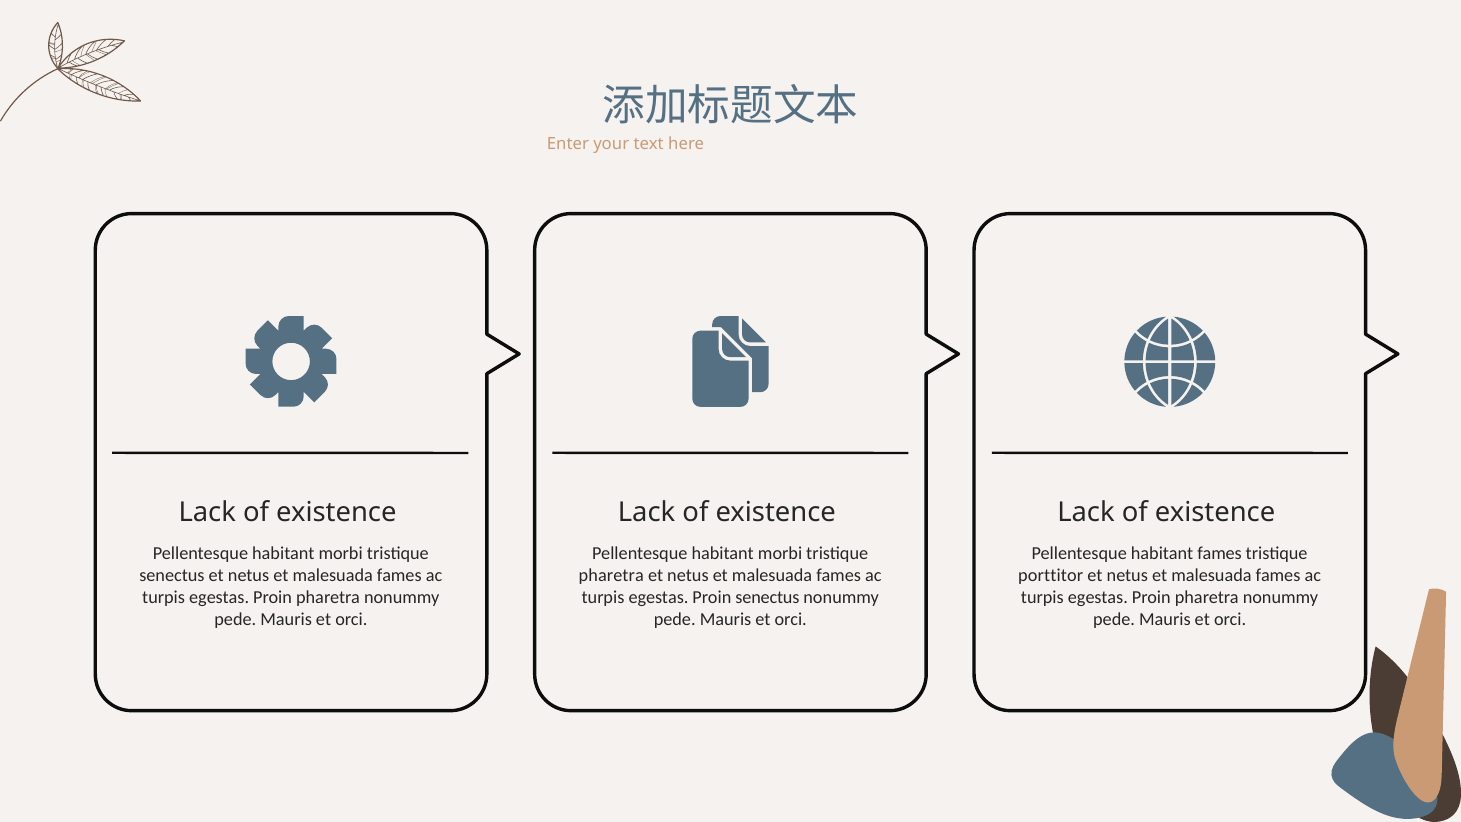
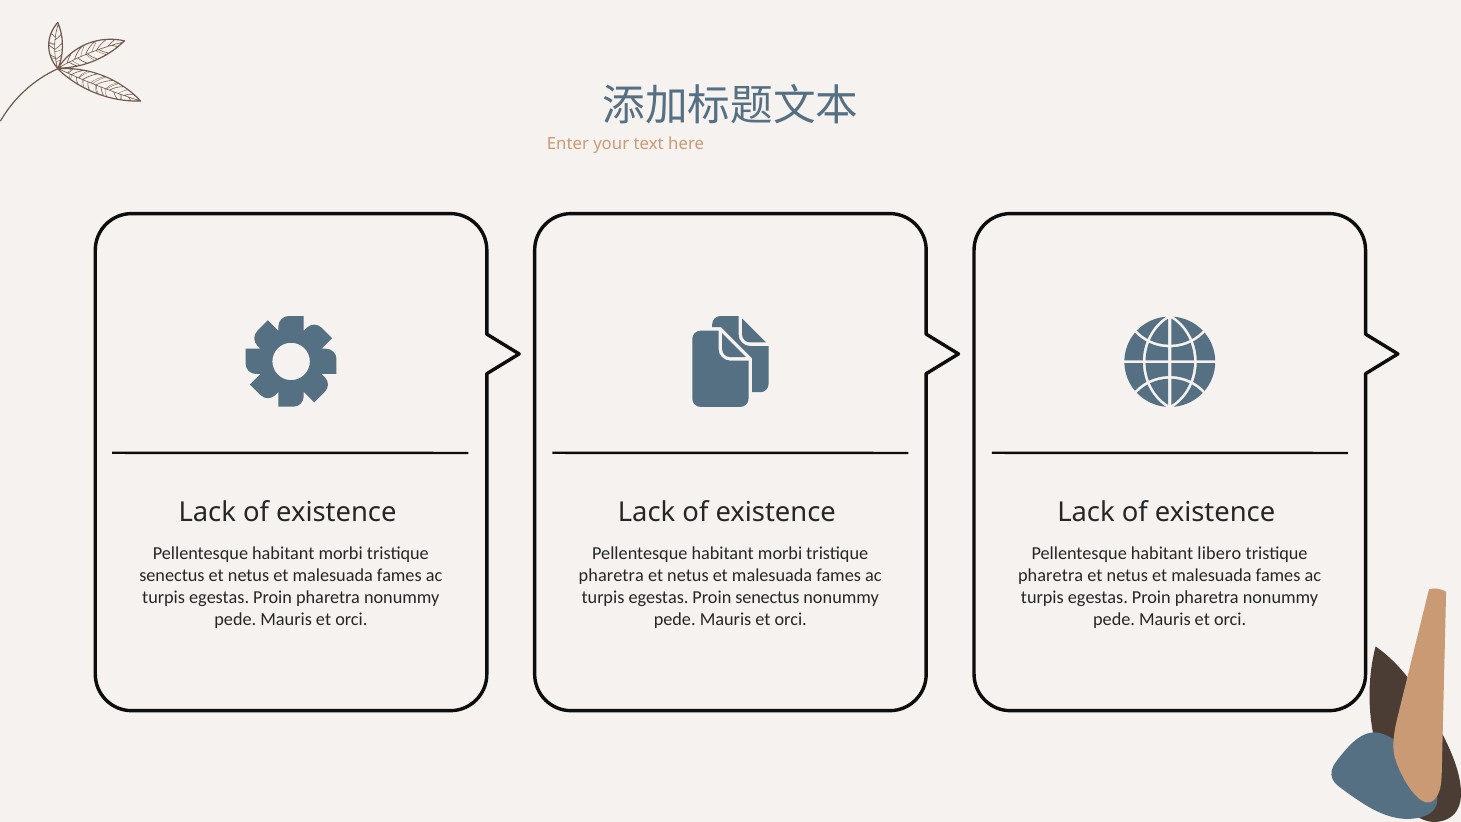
habitant fames: fames -> libero
porttitor at (1051, 576): porttitor -> pharetra
